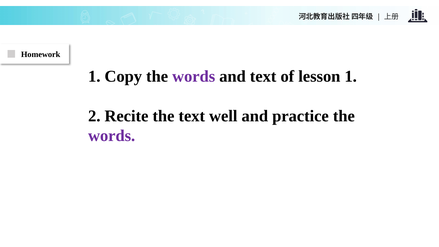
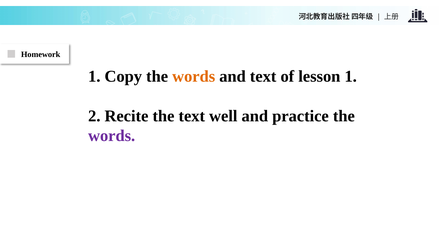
words at (194, 76) colour: purple -> orange
